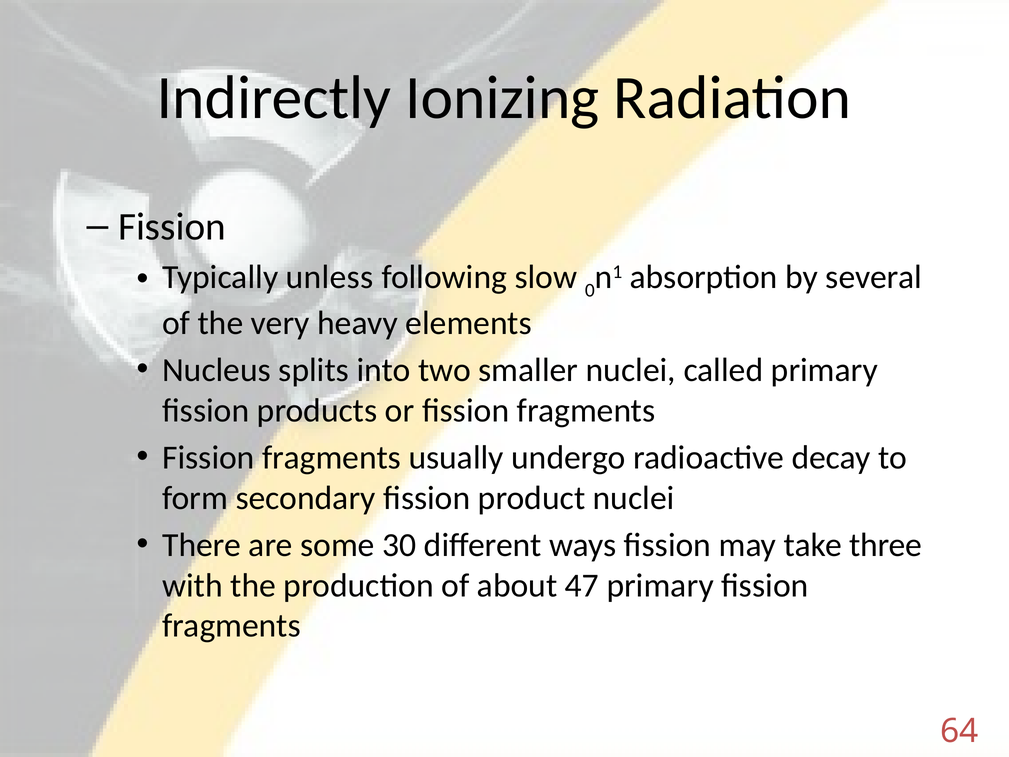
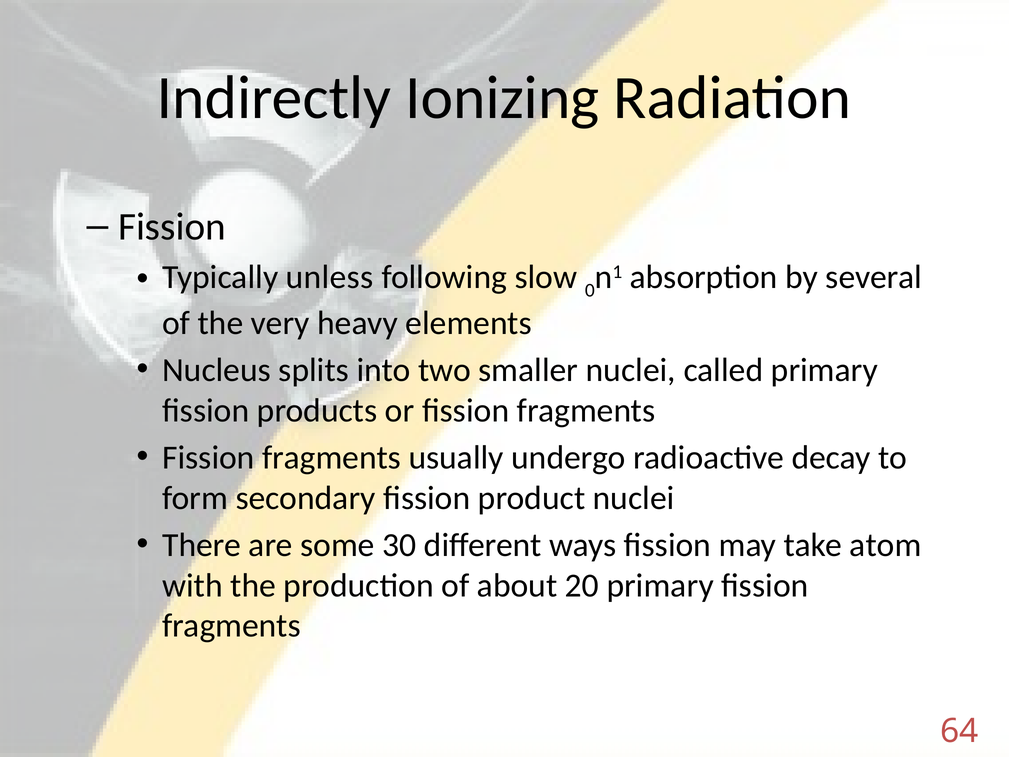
three: three -> atom
47: 47 -> 20
